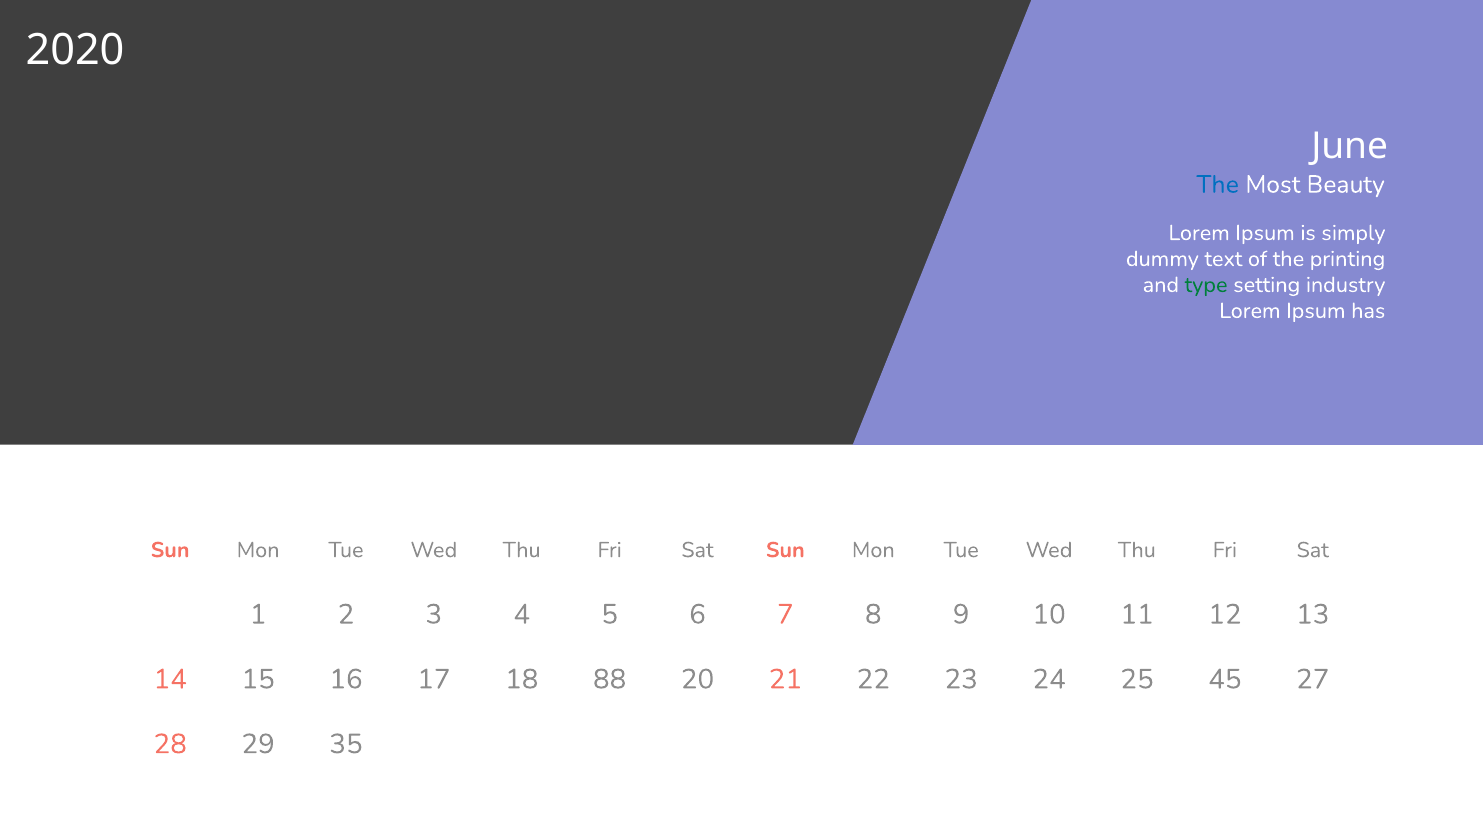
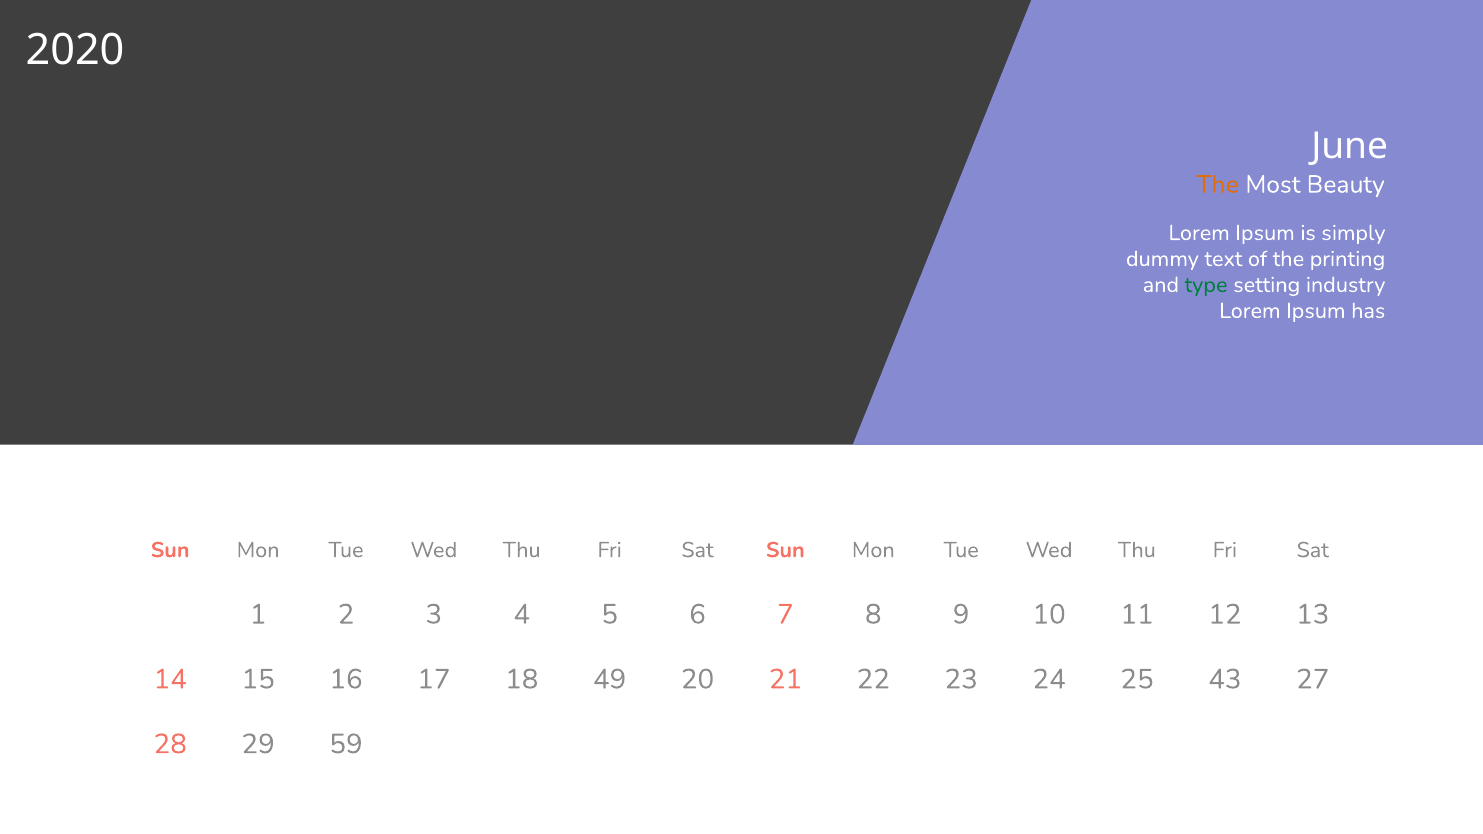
The at (1218, 185) colour: blue -> orange
88: 88 -> 49
45: 45 -> 43
35: 35 -> 59
